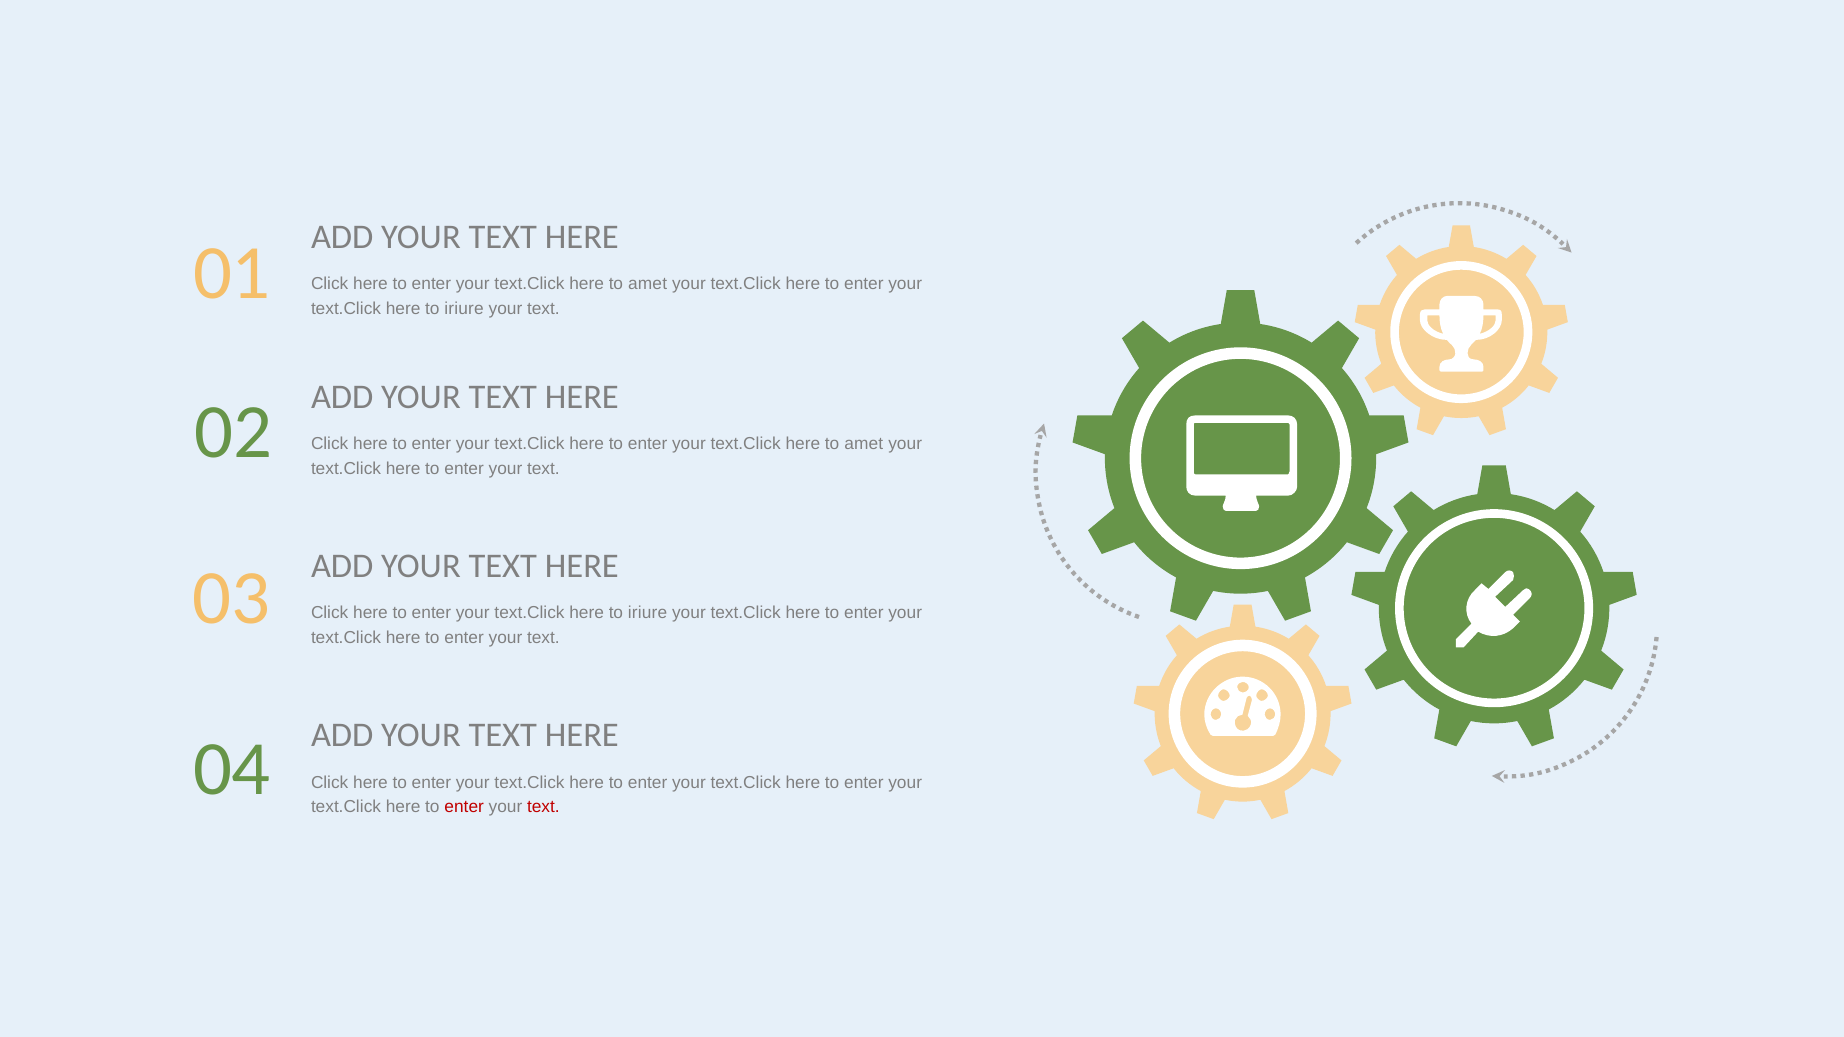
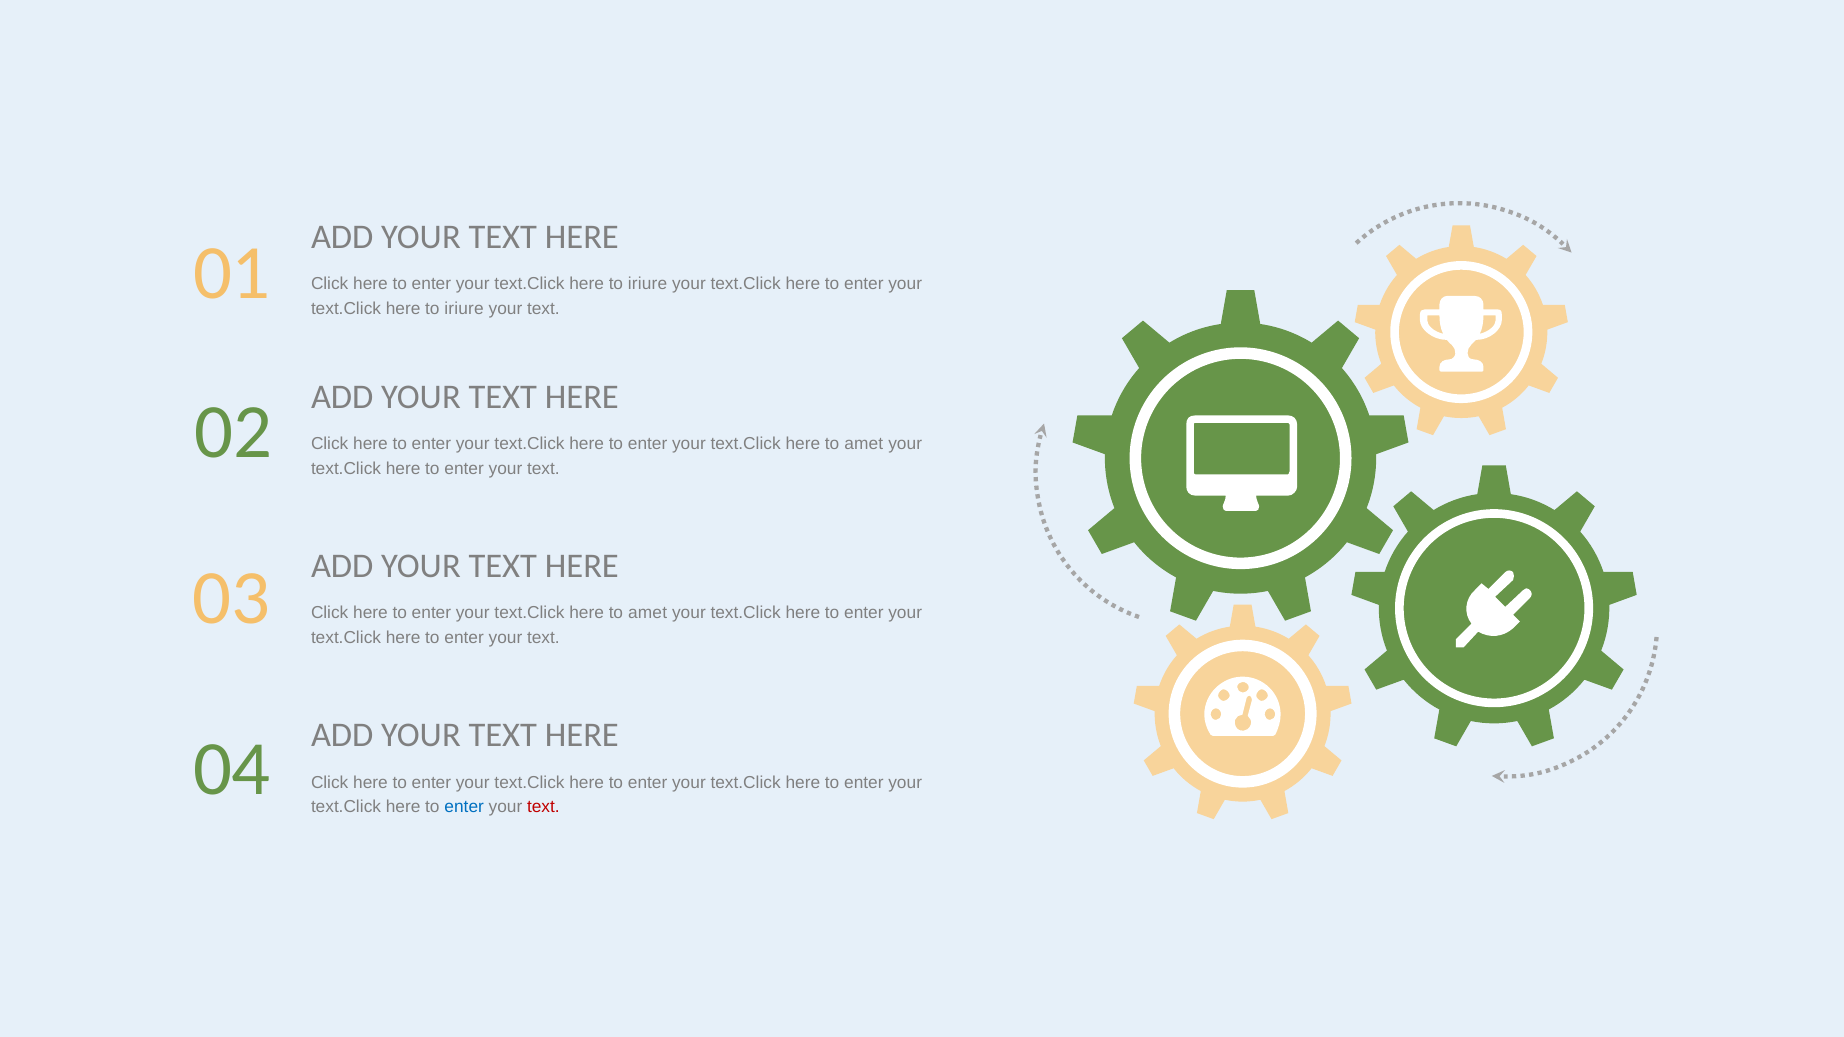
amet at (648, 284): amet -> iriure
iriure at (648, 613): iriure -> amet
enter at (464, 807) colour: red -> blue
